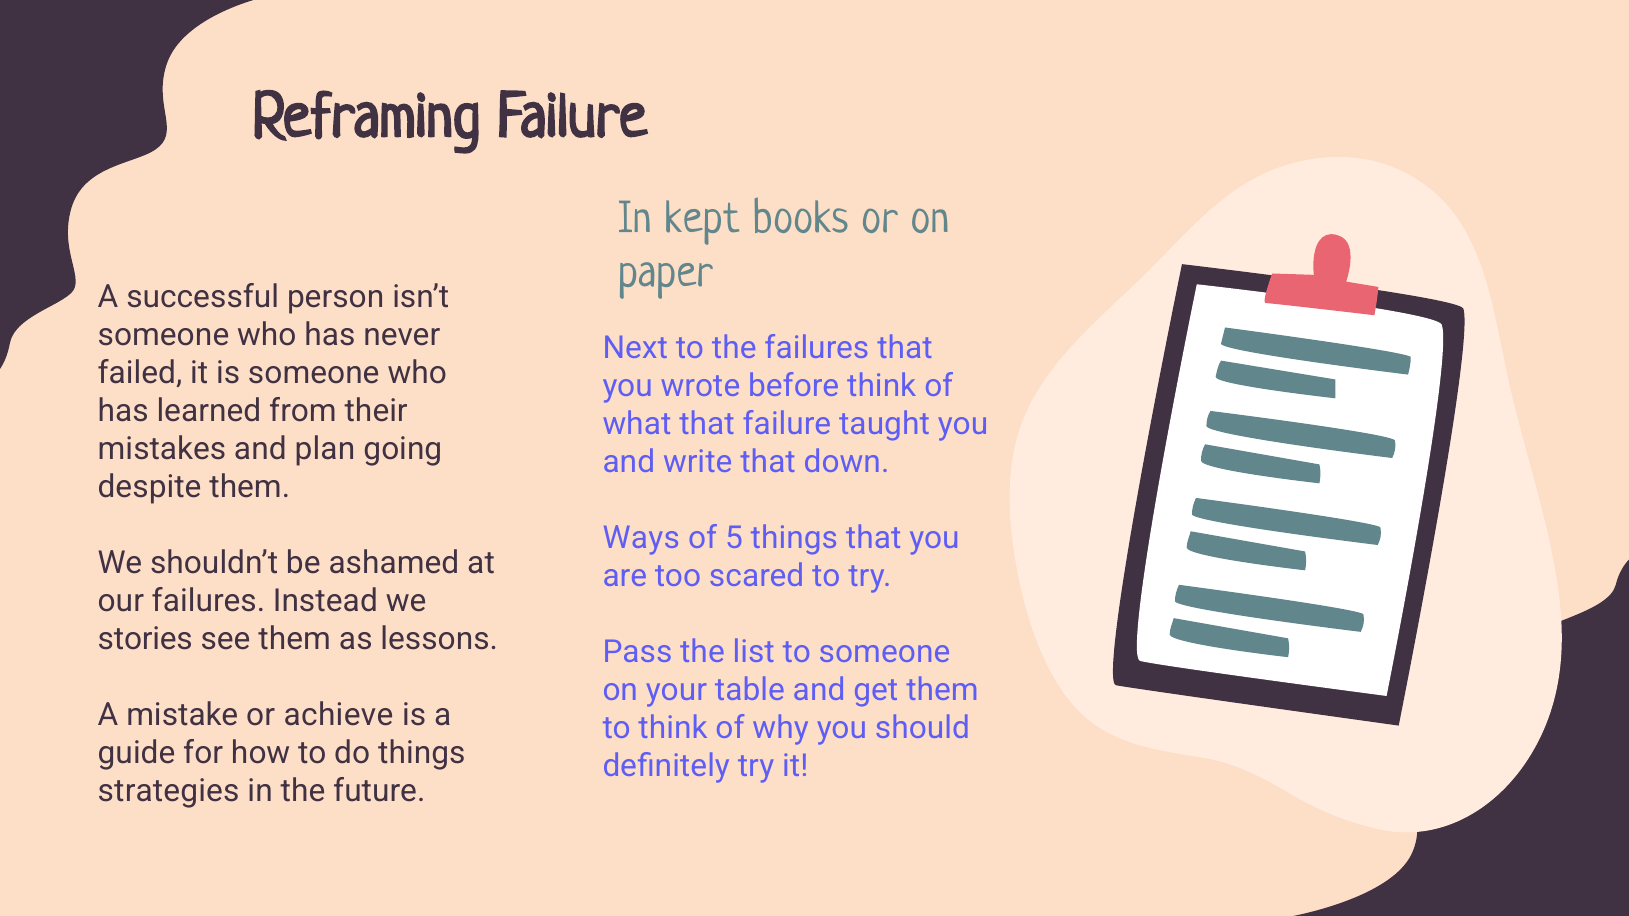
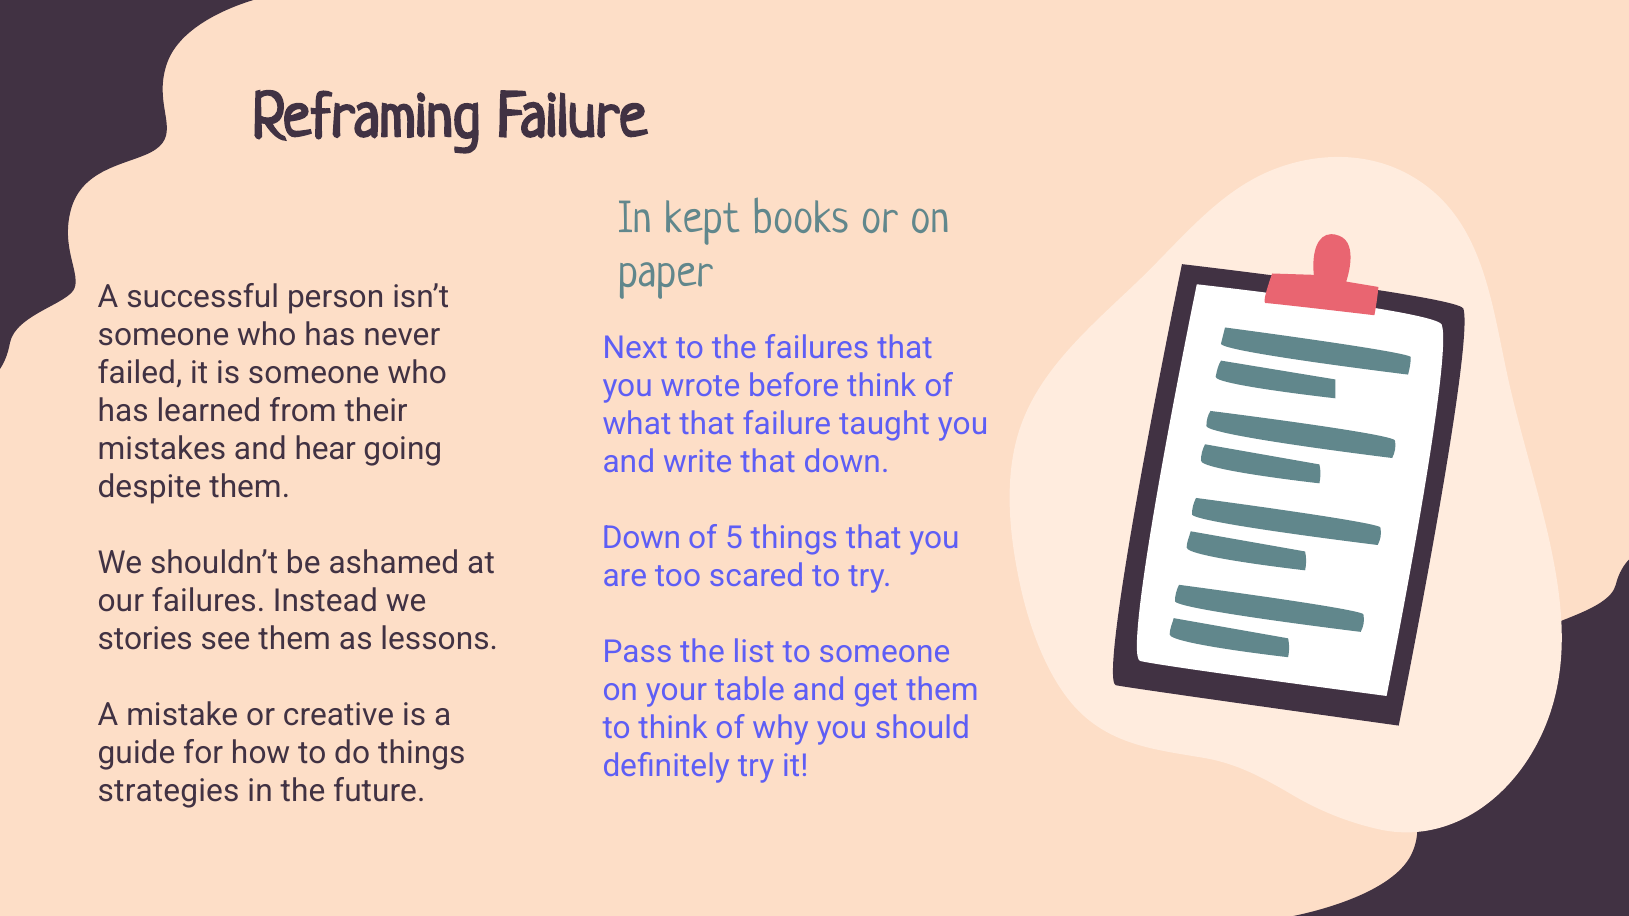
plan: plan -> hear
Ways at (641, 538): Ways -> Down
achieve: achieve -> creative
